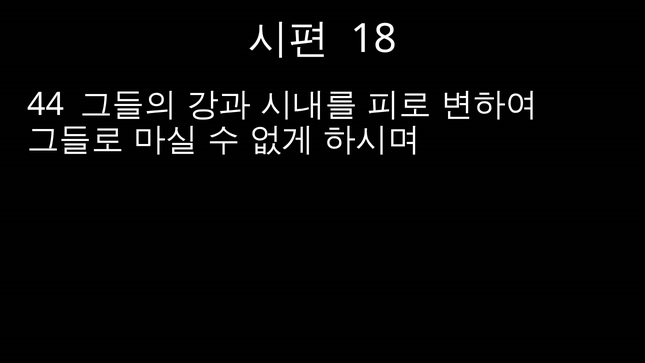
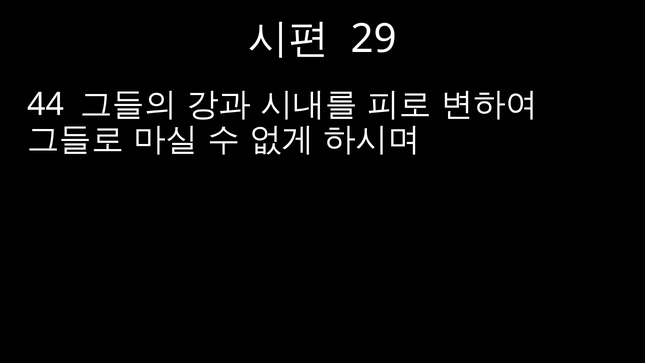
18: 18 -> 29
